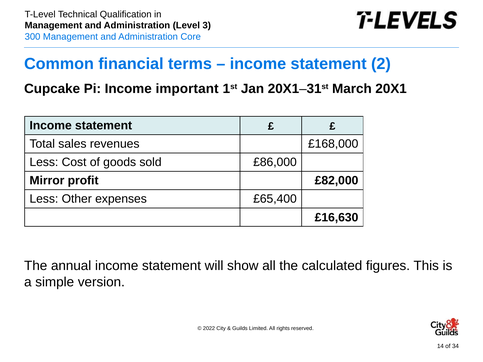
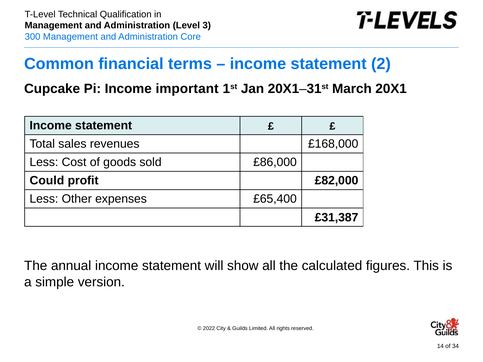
Mirror: Mirror -> Could
£16,630: £16,630 -> £31,387
